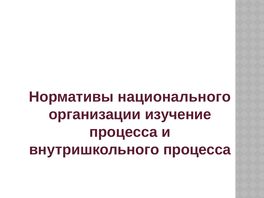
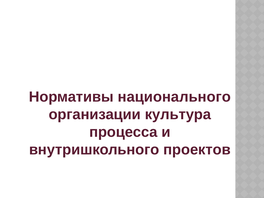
изучение: изучение -> культура
внутришкольного процесса: процесса -> проектов
